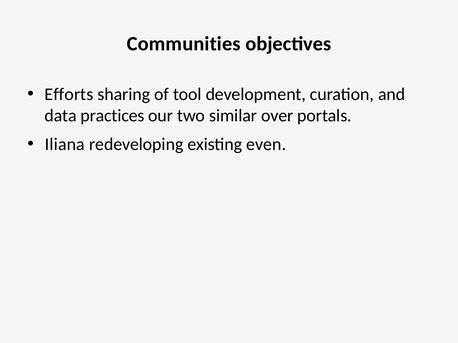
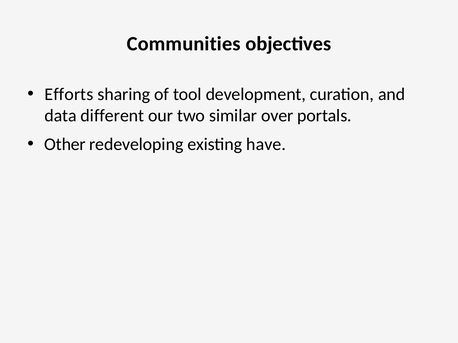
practices: practices -> different
Iliana: Iliana -> Other
even: even -> have
